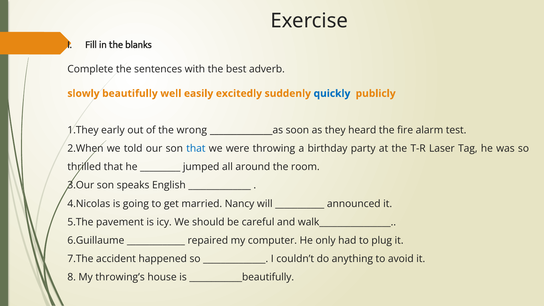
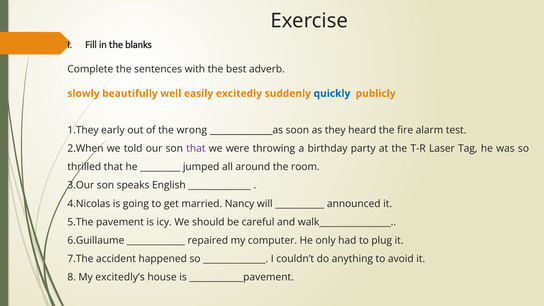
that at (196, 149) colour: blue -> purple
throwing’s: throwing’s -> excitedly’s
____________beautifully: ____________beautifully -> ____________pavement
